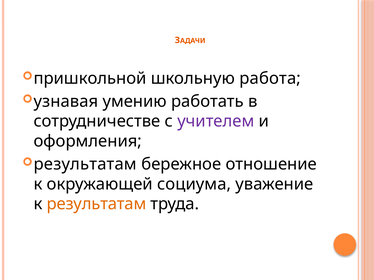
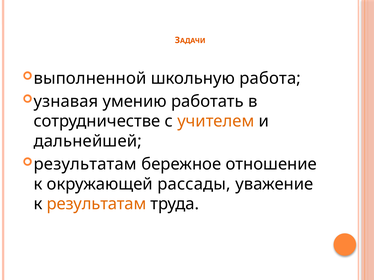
пришкольной: пришкольной -> выполненной
учителем colour: purple -> orange
оформления: оформления -> дальнейшей
социума: социума -> рассады
